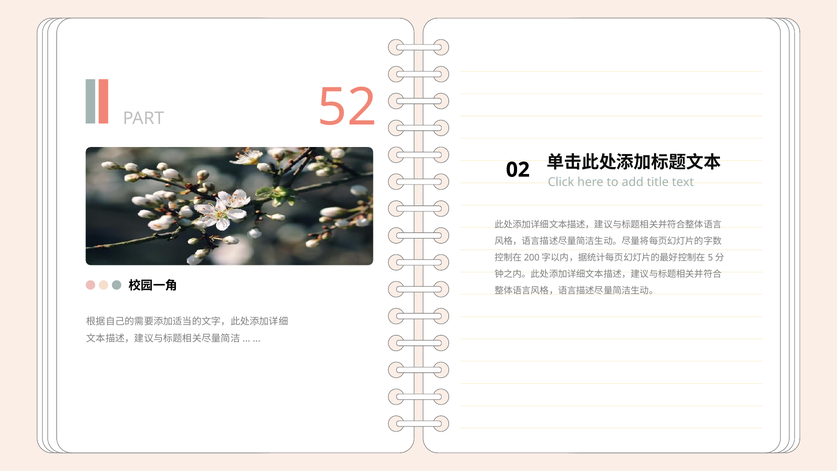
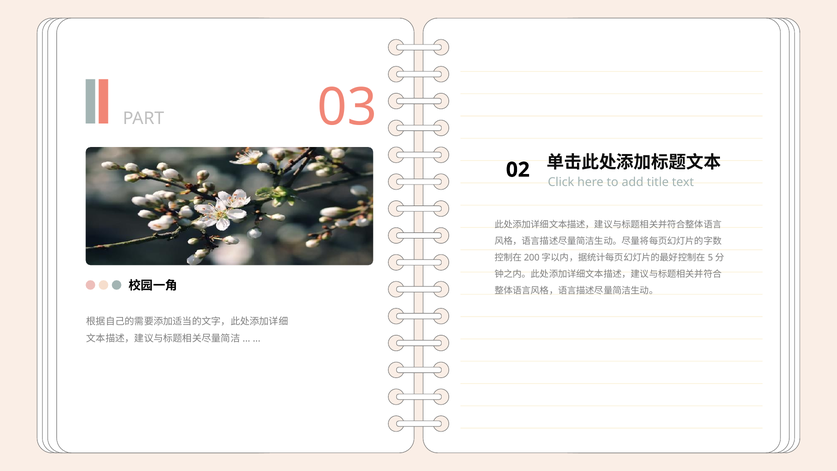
52: 52 -> 03
